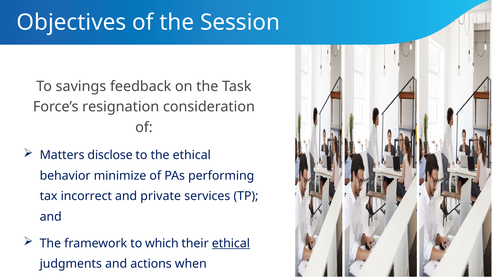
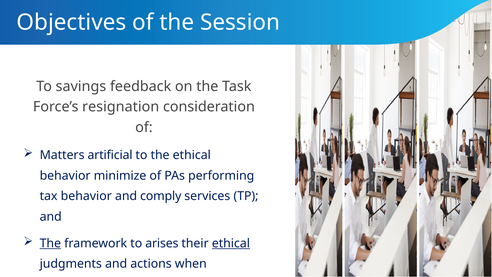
disclose: disclose -> artificial
tax incorrect: incorrect -> behavior
private: private -> comply
The at (50, 243) underline: none -> present
which: which -> arises
